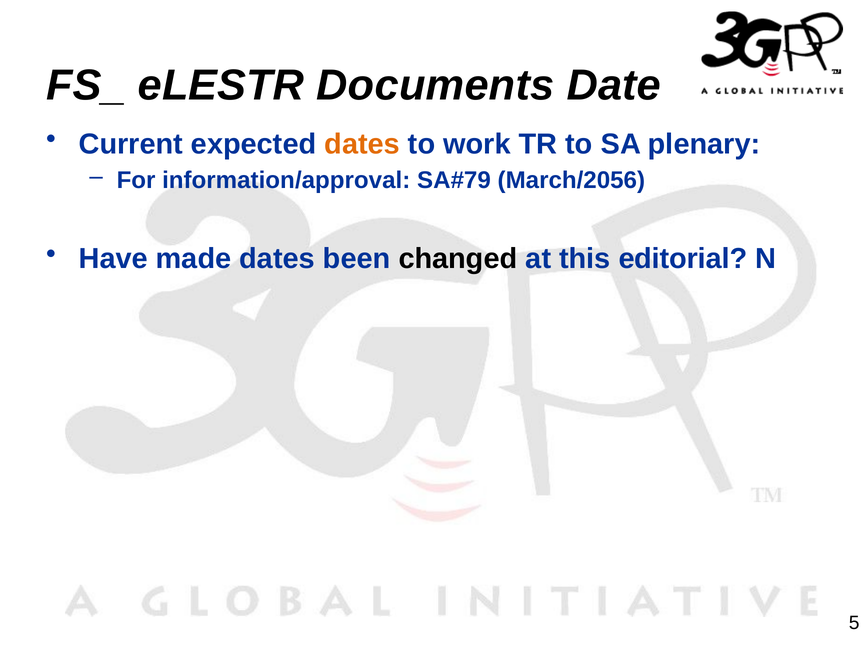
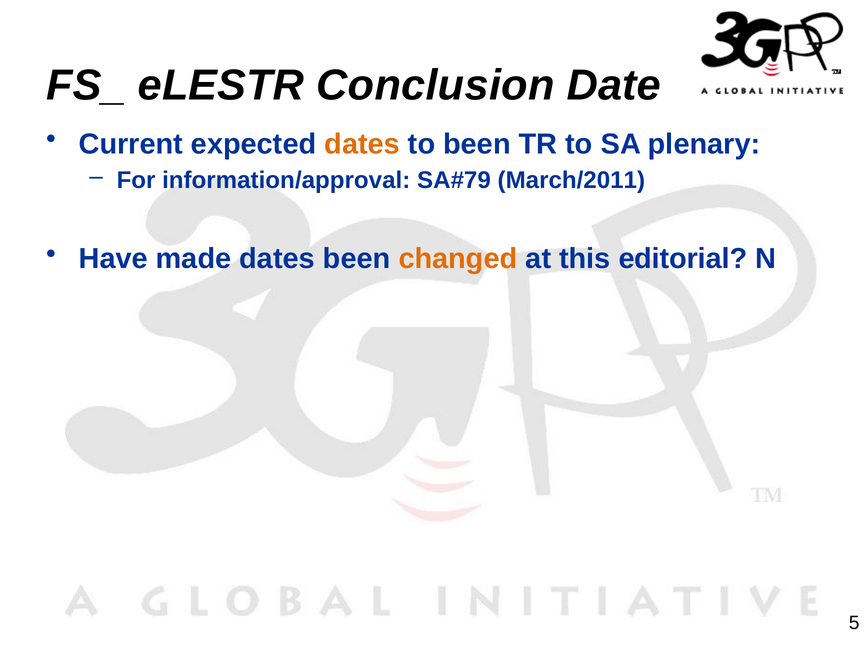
Documents: Documents -> Conclusion
to work: work -> been
March/2056: March/2056 -> March/2011
changed colour: black -> orange
